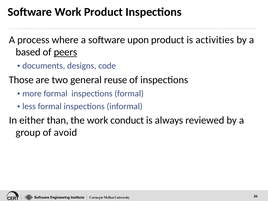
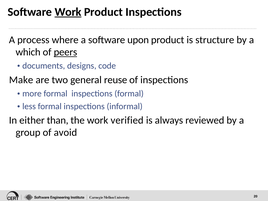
Work at (68, 12) underline: none -> present
activities: activities -> structure
based: based -> which
Those: Those -> Make
conduct: conduct -> verified
